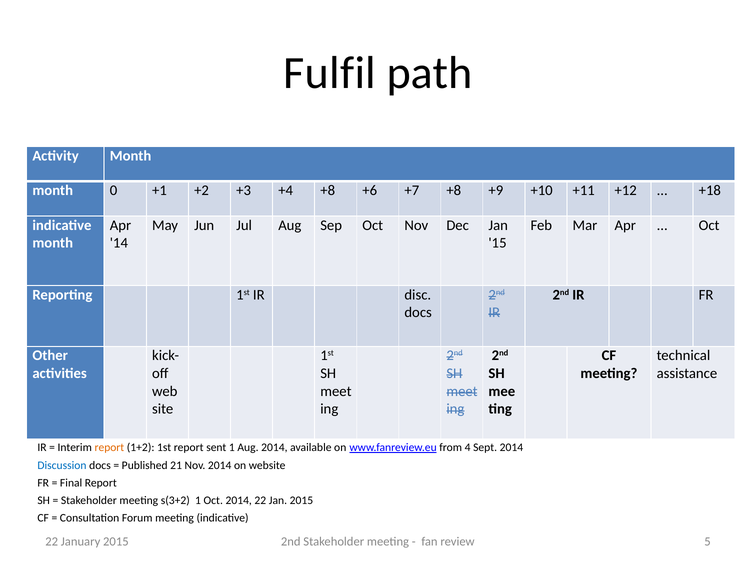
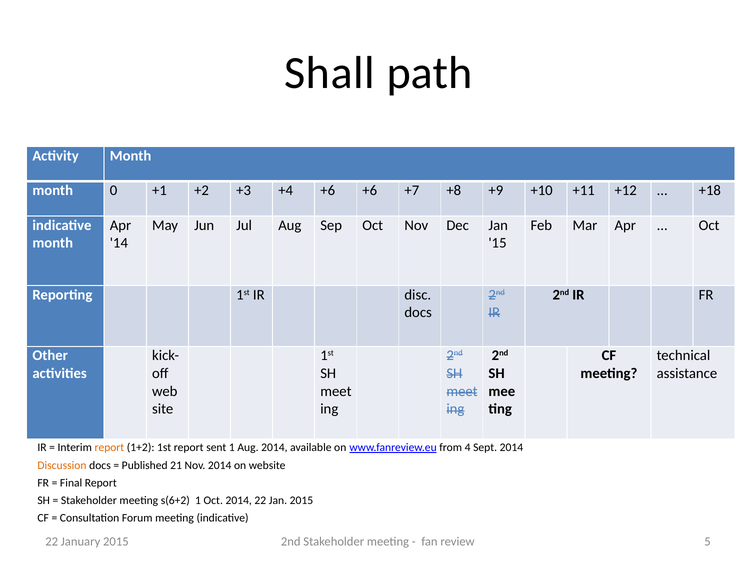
Fulfil: Fulfil -> Shall
+4 +8: +8 -> +6
Discussion colour: blue -> orange
s(3+2: s(3+2 -> s(6+2
